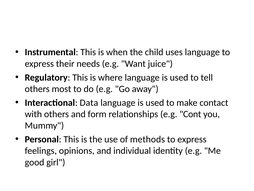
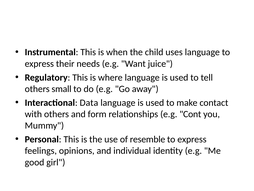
most: most -> small
methods: methods -> resemble
